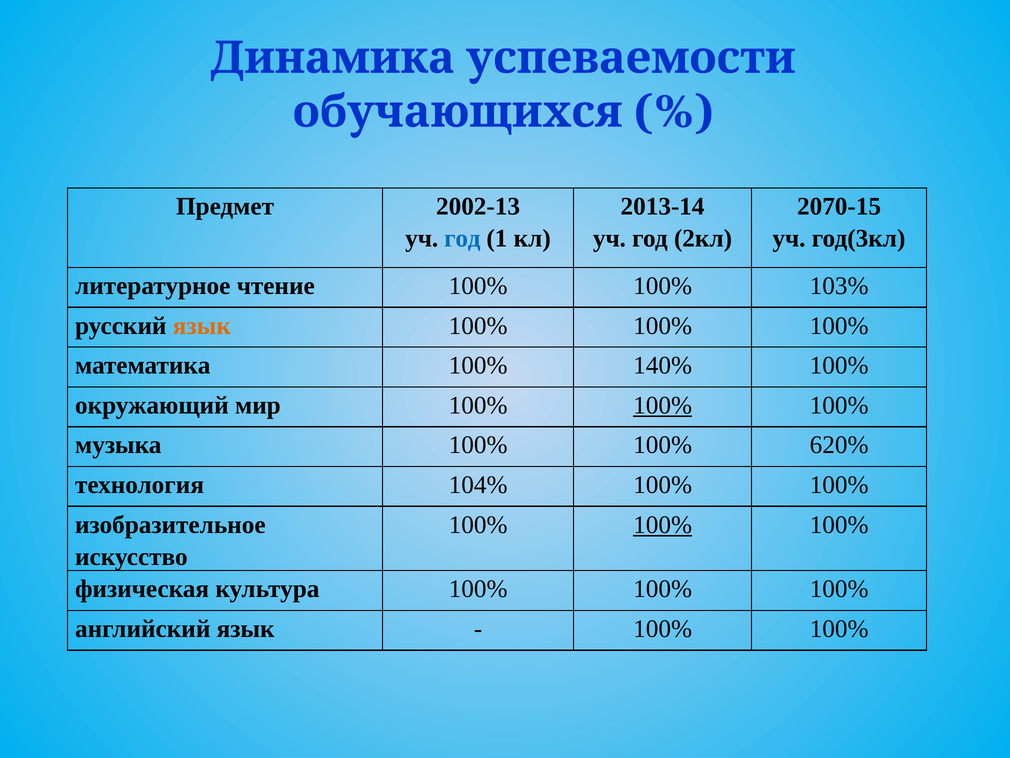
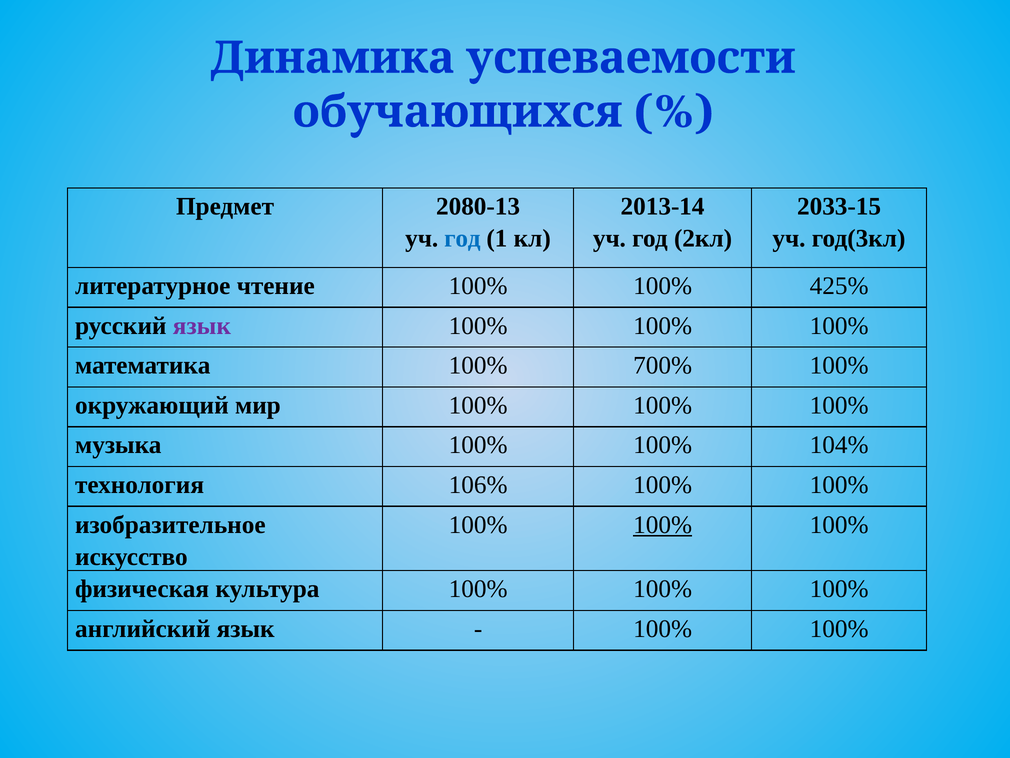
2002-13: 2002-13 -> 2080-13
2070-15: 2070-15 -> 2033-15
103%: 103% -> 425%
язык at (202, 326) colour: orange -> purple
140%: 140% -> 700%
100% at (663, 405) underline: present -> none
620%: 620% -> 104%
104%: 104% -> 106%
